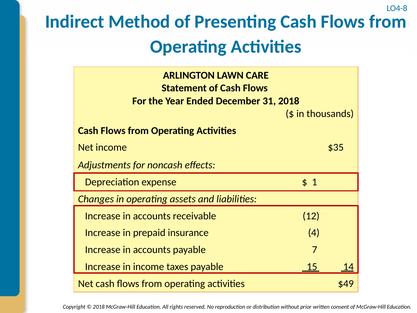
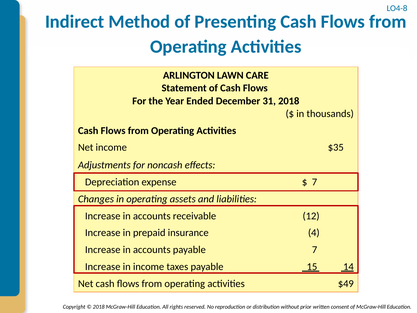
1 at (315, 182): 1 -> 7
